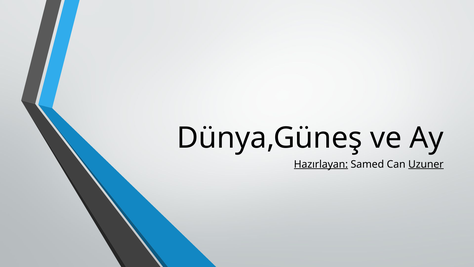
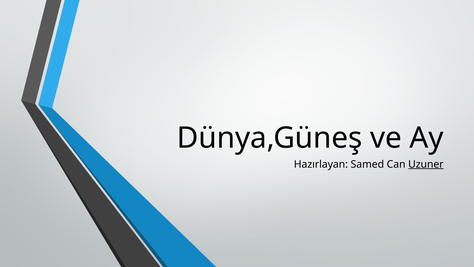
Hazırlayan underline: present -> none
